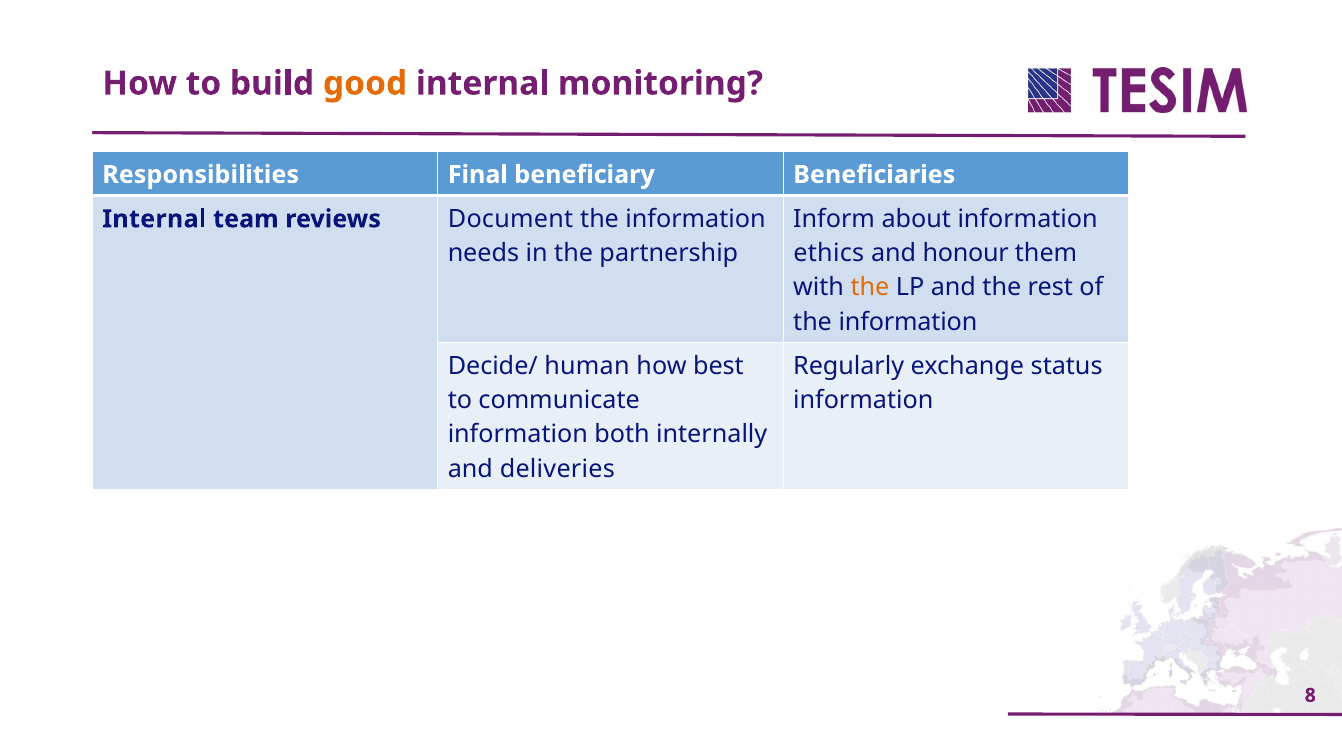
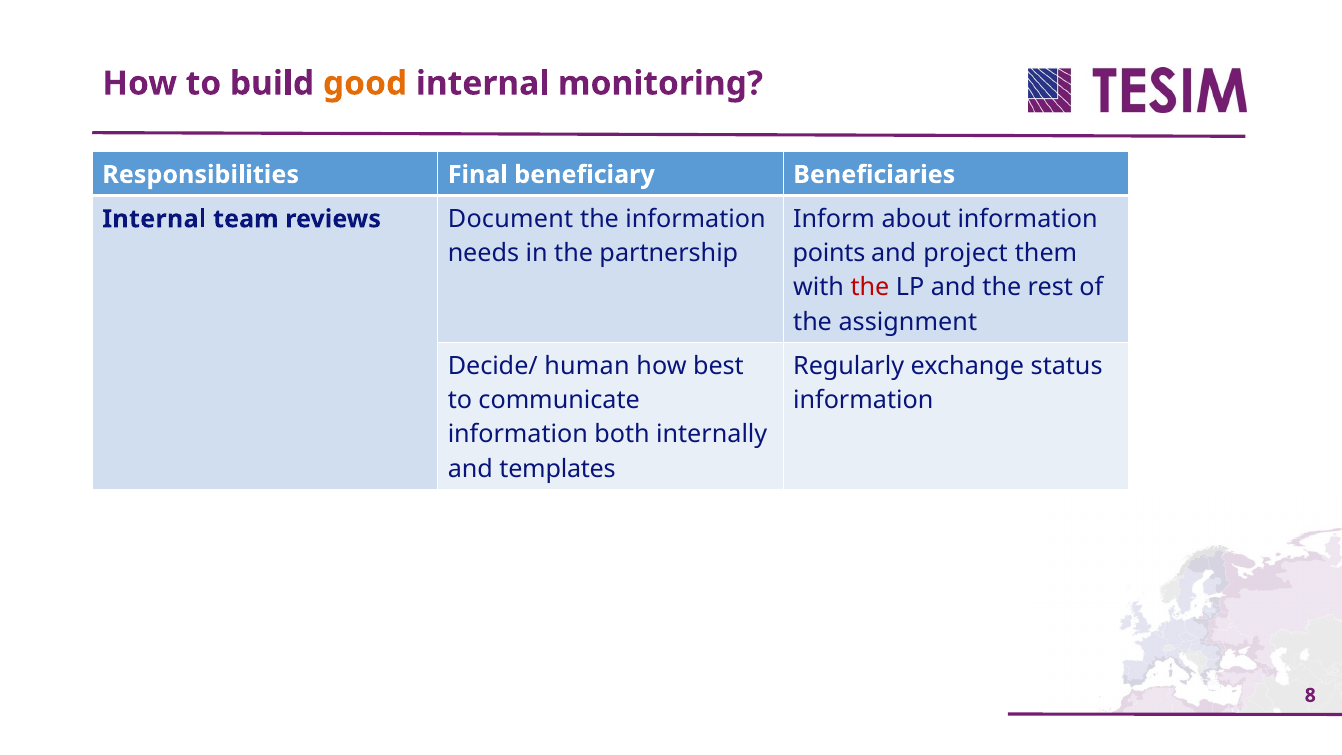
ethics: ethics -> points
honour: honour -> project
the at (870, 287) colour: orange -> red
information at (908, 322): information -> assignment
deliveries: deliveries -> templates
